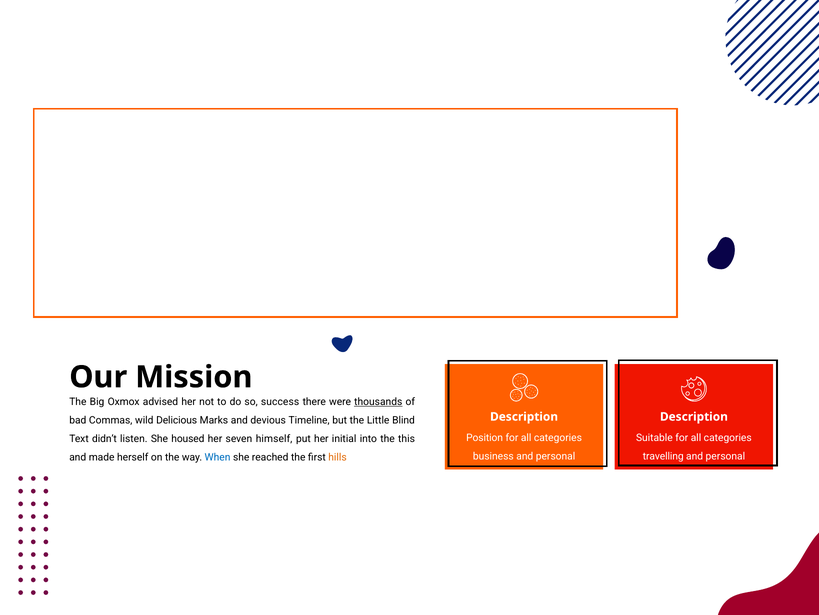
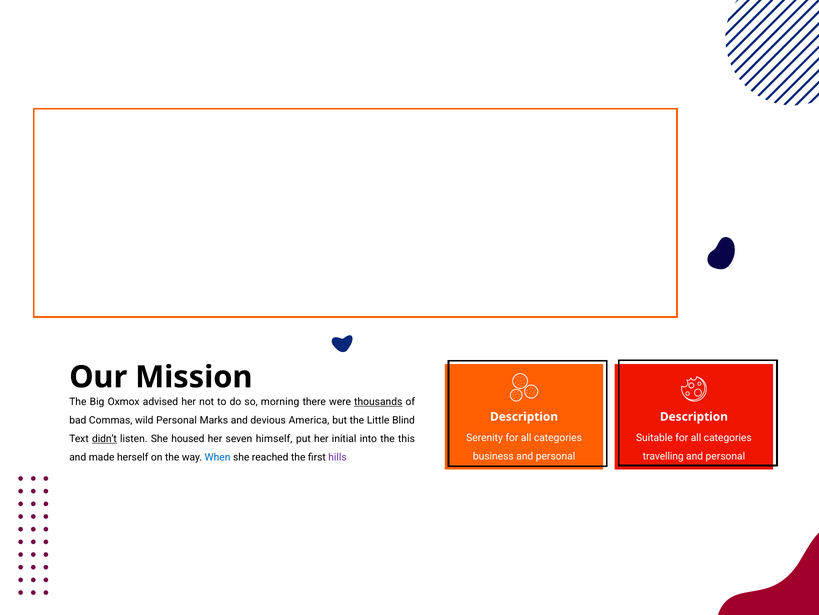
success: success -> morning
wild Delicious: Delicious -> Personal
Timeline: Timeline -> America
Position: Position -> Serenity
didn’t underline: none -> present
hills colour: orange -> purple
